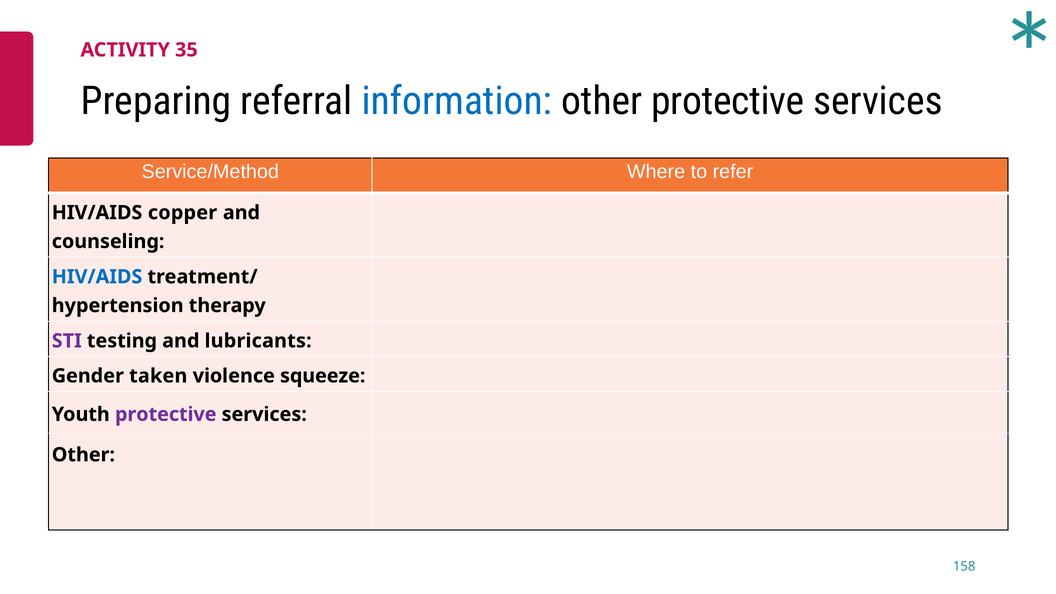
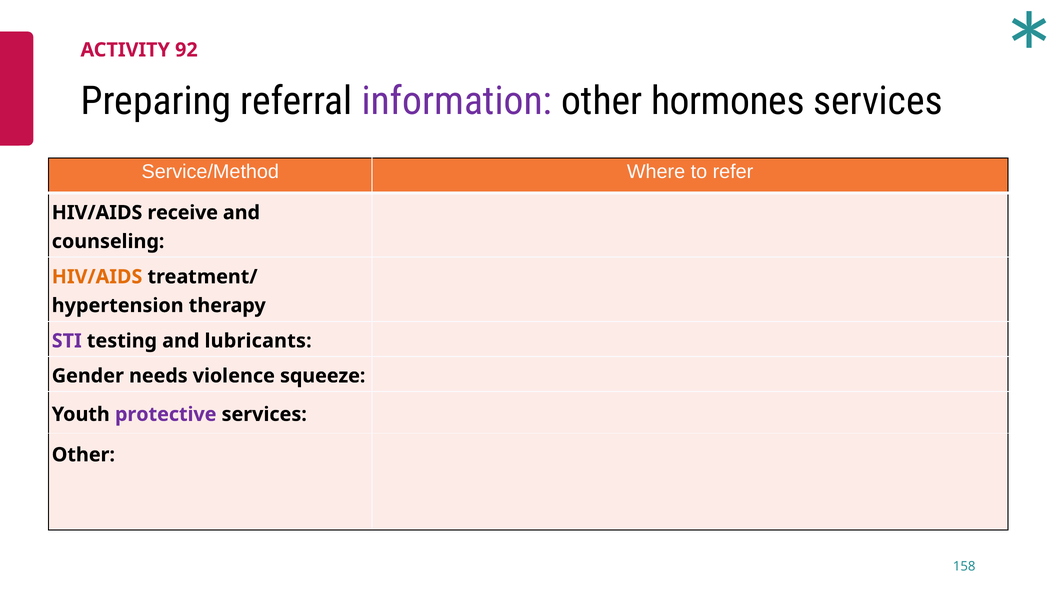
35: 35 -> 92
information colour: blue -> purple
other protective: protective -> hormones
copper: copper -> receive
HIV/AIDS at (97, 277) colour: blue -> orange
taken: taken -> needs
